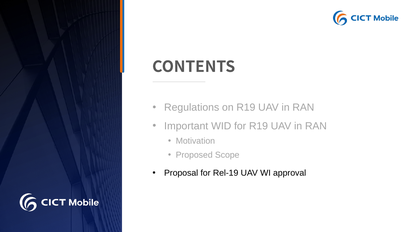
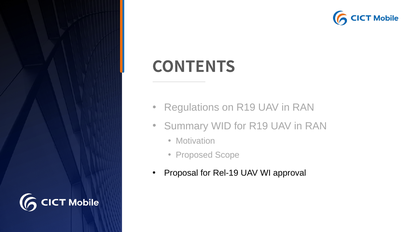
Important: Important -> Summary
